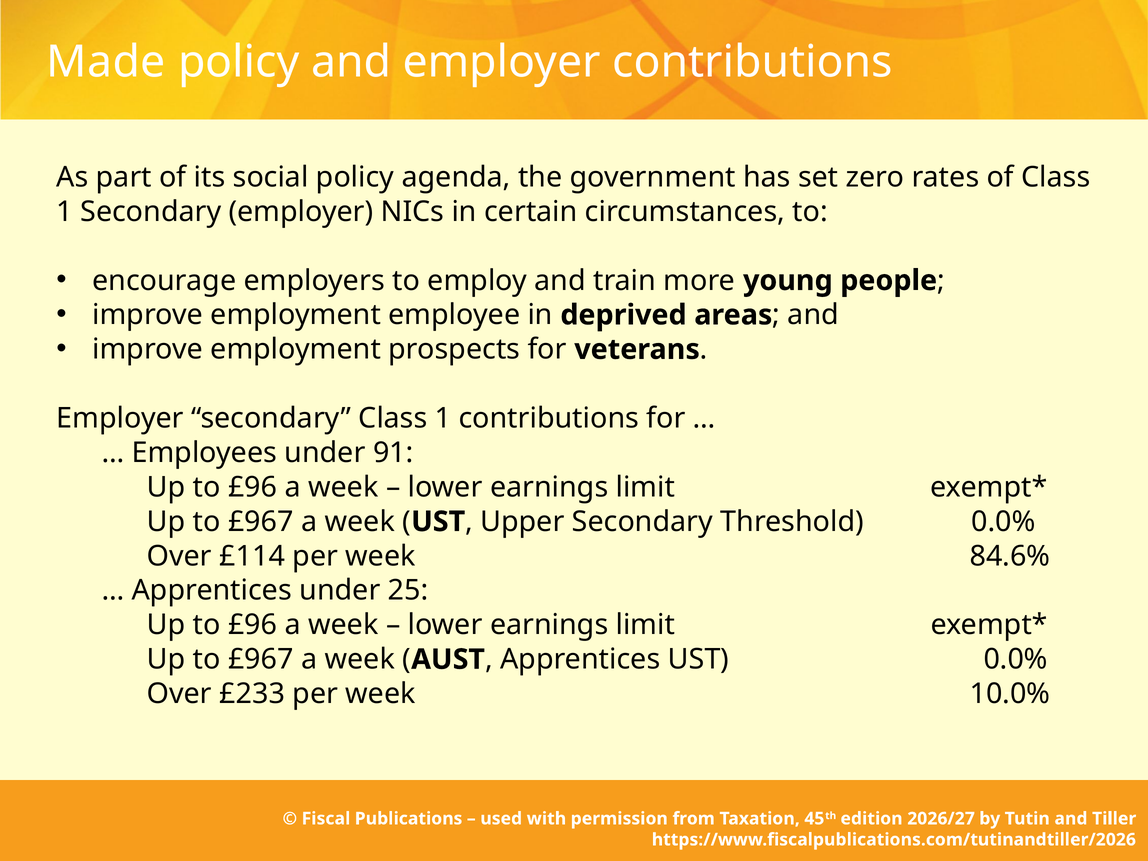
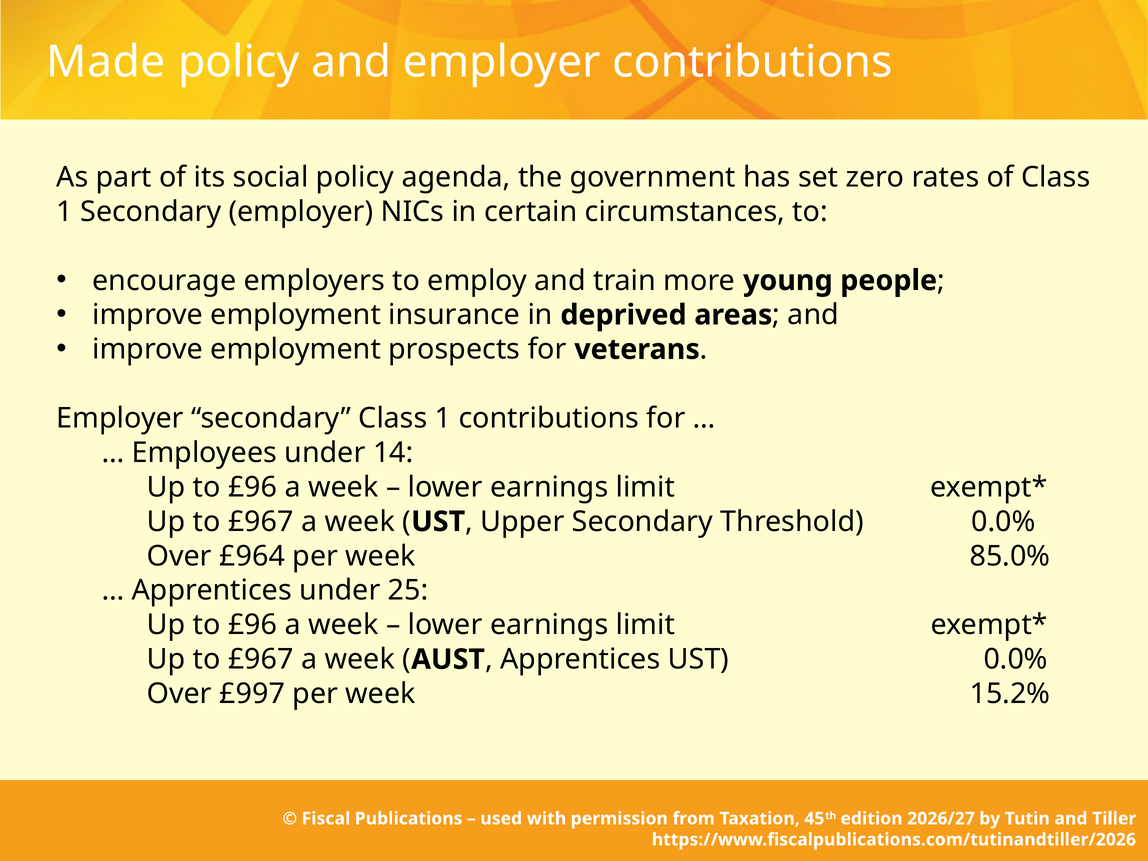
employee: employee -> insurance
91: 91 -> 14
£114: £114 -> £964
84.6%: 84.6% -> 85.0%
£233: £233 -> £997
10.0%: 10.0% -> 15.2%
